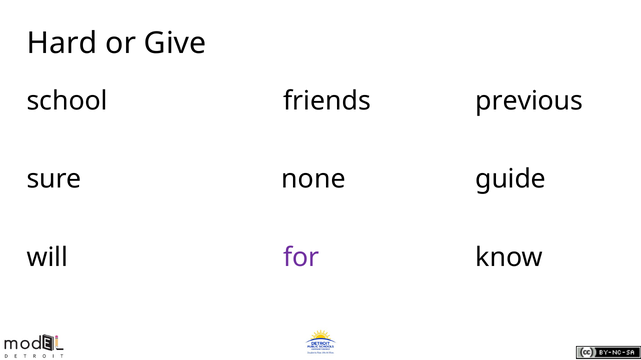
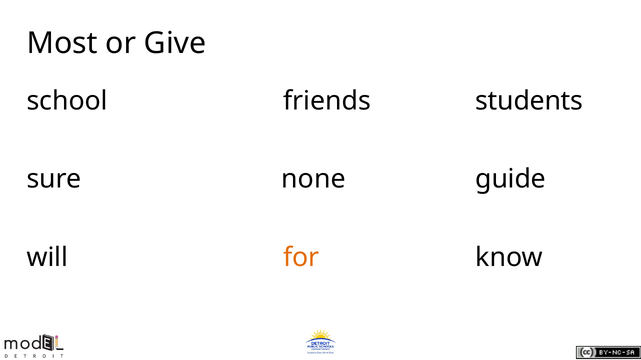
Hard: Hard -> Most
previous: previous -> students
for colour: purple -> orange
